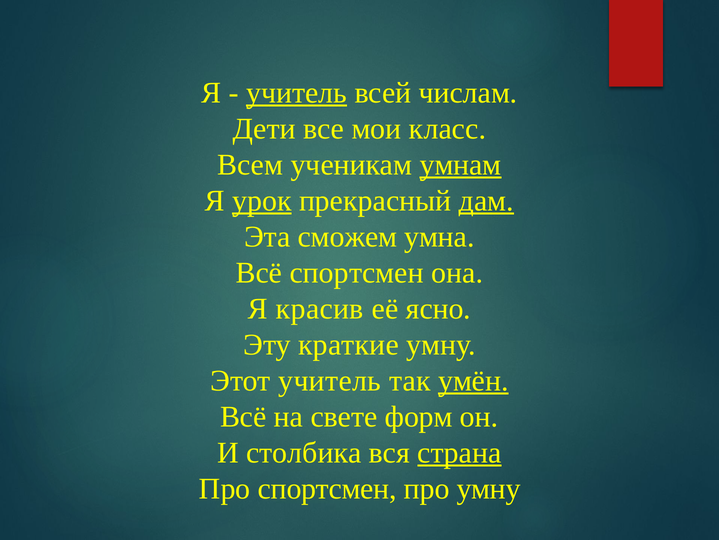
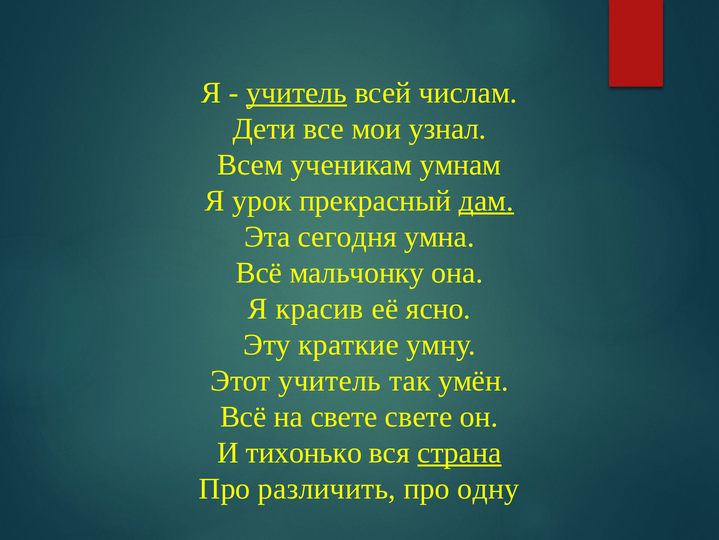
класс: класс -> узнал
умнам underline: present -> none
урок underline: present -> none
сможем: сможем -> сегодня
Всё спортсмен: спортсмен -> мальчонку
умён underline: present -> none
свете форм: форм -> свете
столбика: столбика -> тихонько
Про спортсмен: спортсмен -> различить
про умну: умну -> одну
